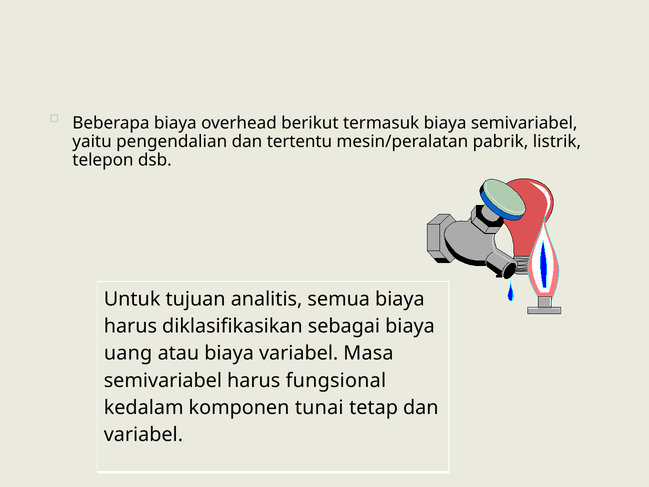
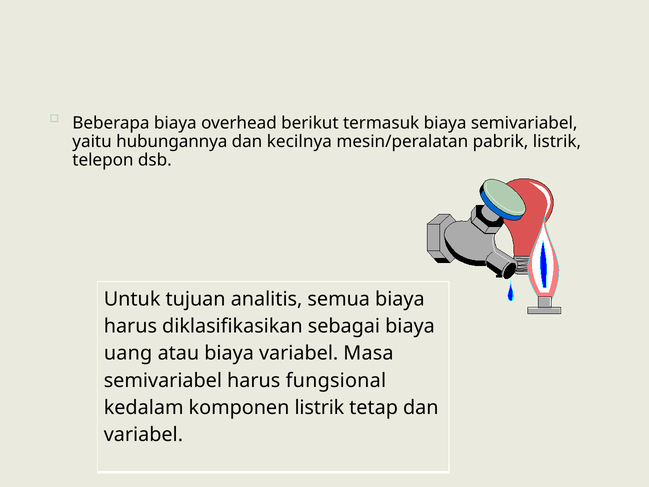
pengendalian: pengendalian -> hubungannya
tertentu: tertentu -> kecilnya
komponen tunai: tunai -> listrik
